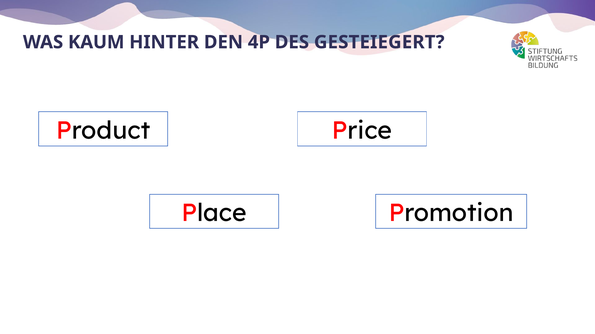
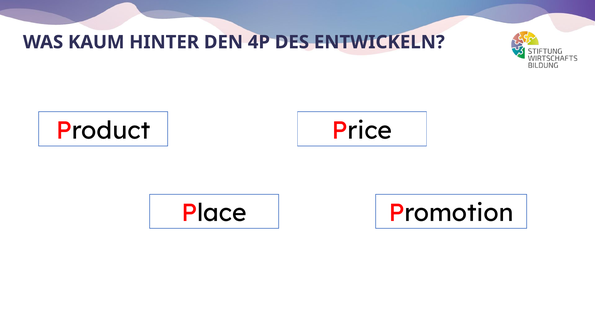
GESTEIEGERT: GESTEIEGERT -> ENTWICKELN
